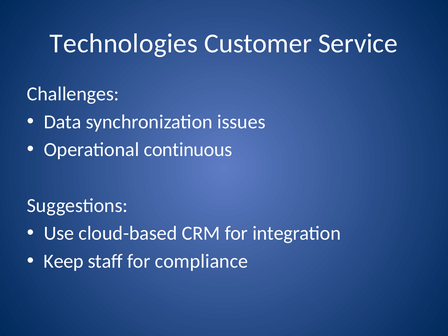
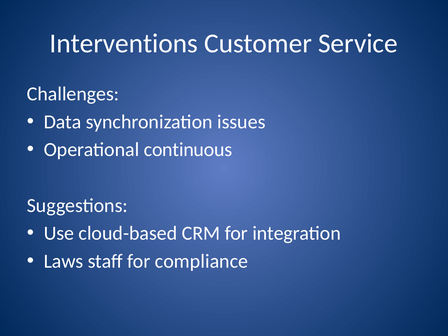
Technologies: Technologies -> Interventions
Keep: Keep -> Laws
